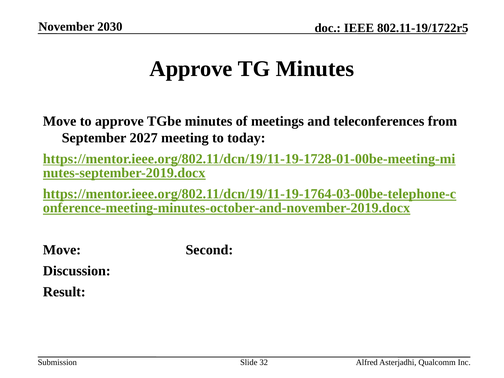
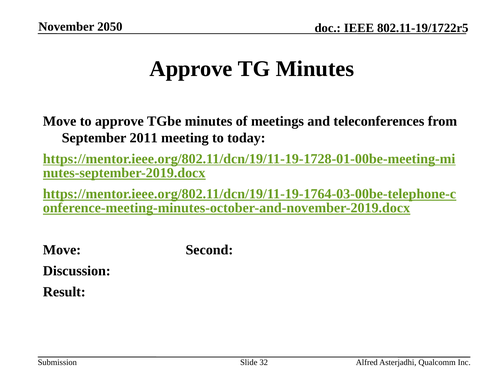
2030: 2030 -> 2050
2027: 2027 -> 2011
